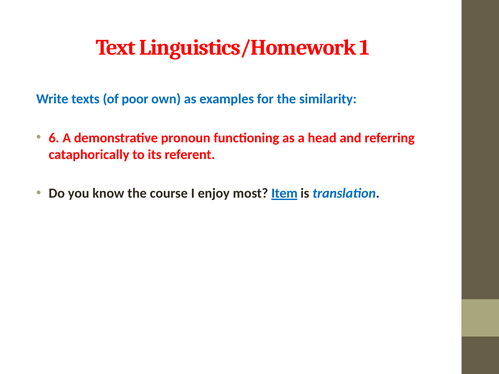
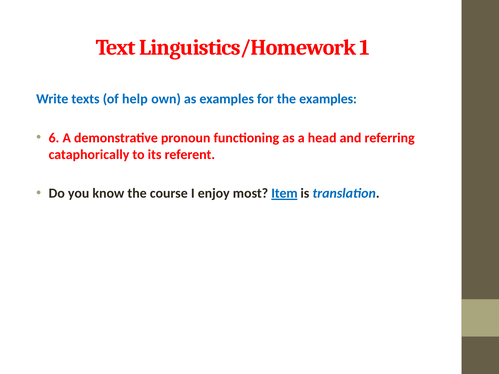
poor: poor -> help
the similarity: similarity -> examples
